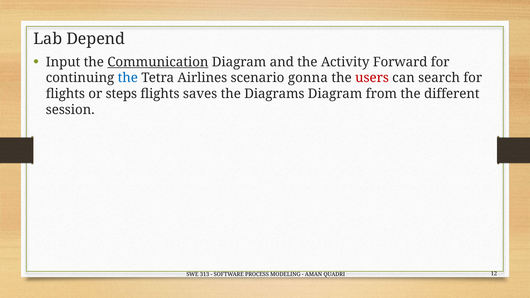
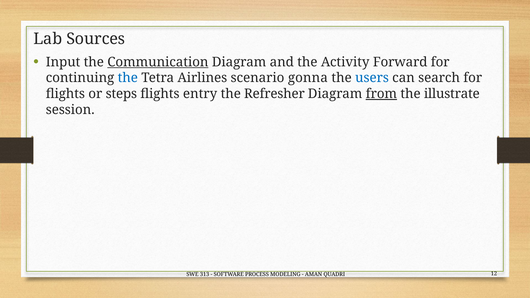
Depend: Depend -> Sources
users colour: red -> blue
saves: saves -> entry
Diagrams: Diagrams -> Refresher
from underline: none -> present
different: different -> illustrate
